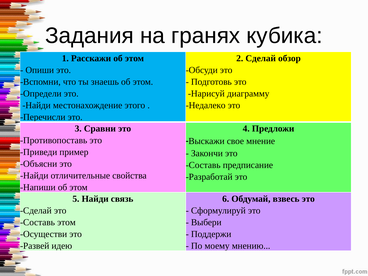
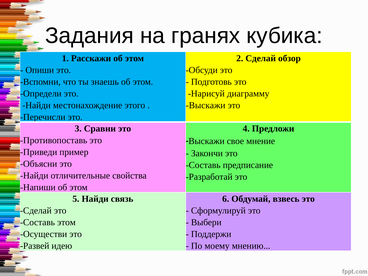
Недалеко at (206, 105): Недалеко -> Выскажи
